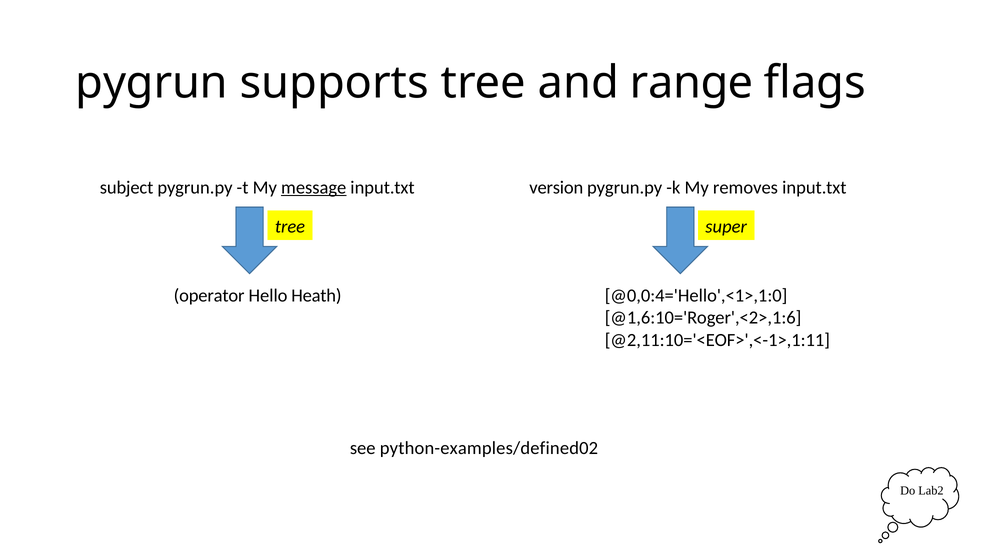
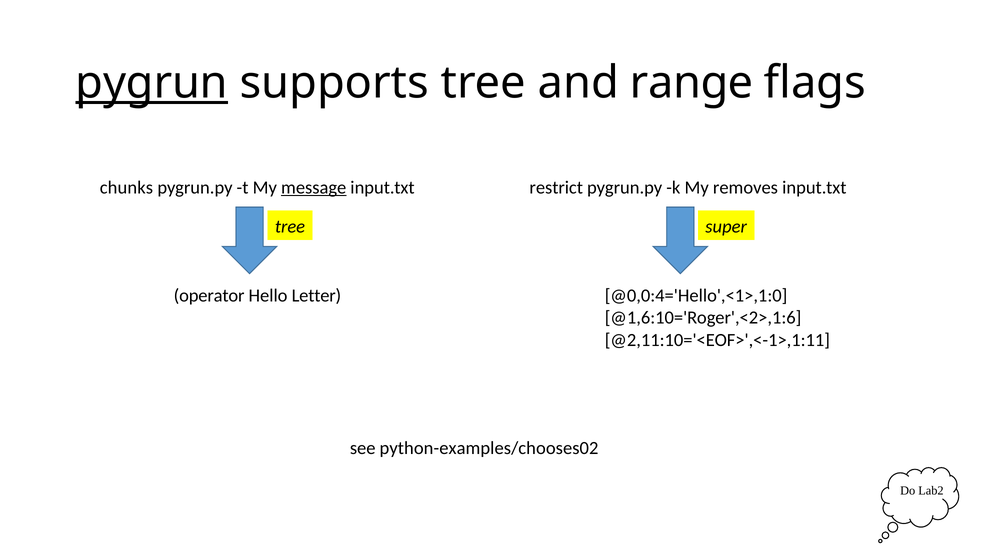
pygrun underline: none -> present
subject: subject -> chunks
version: version -> restrict
Heath: Heath -> Letter
python-examples/defined02: python-examples/defined02 -> python-examples/chooses02
